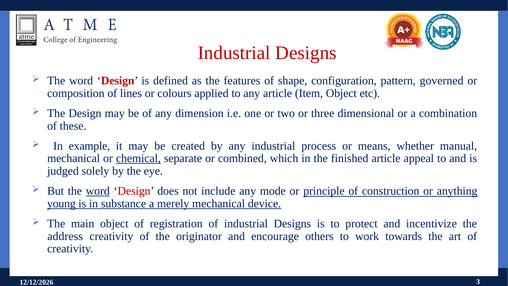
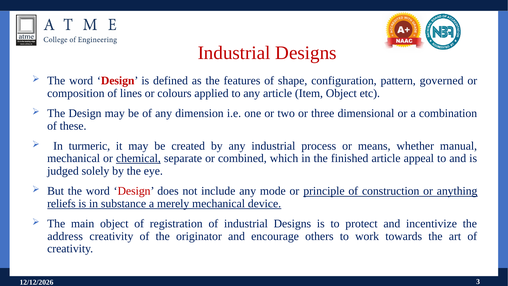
example: example -> turmeric
word at (98, 191) underline: present -> none
young: young -> reliefs
